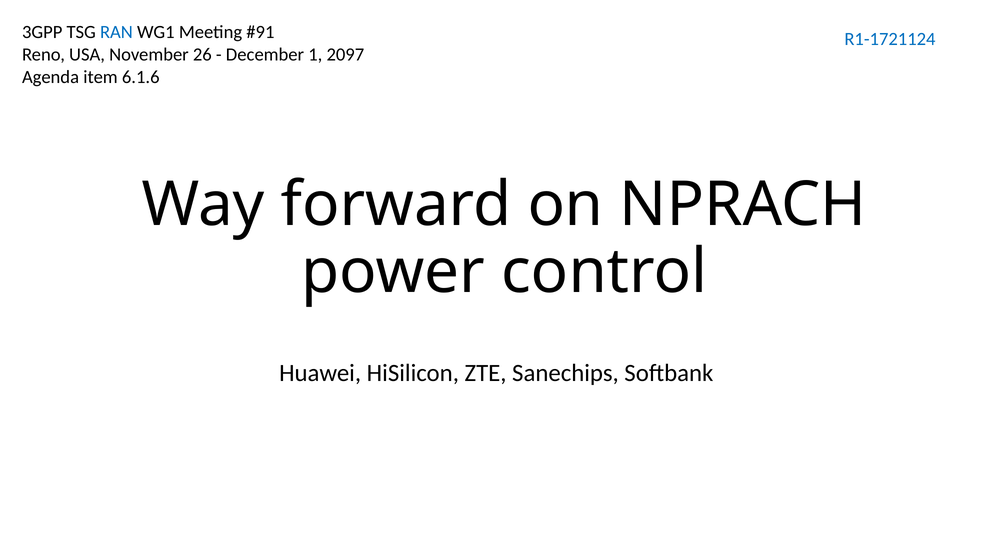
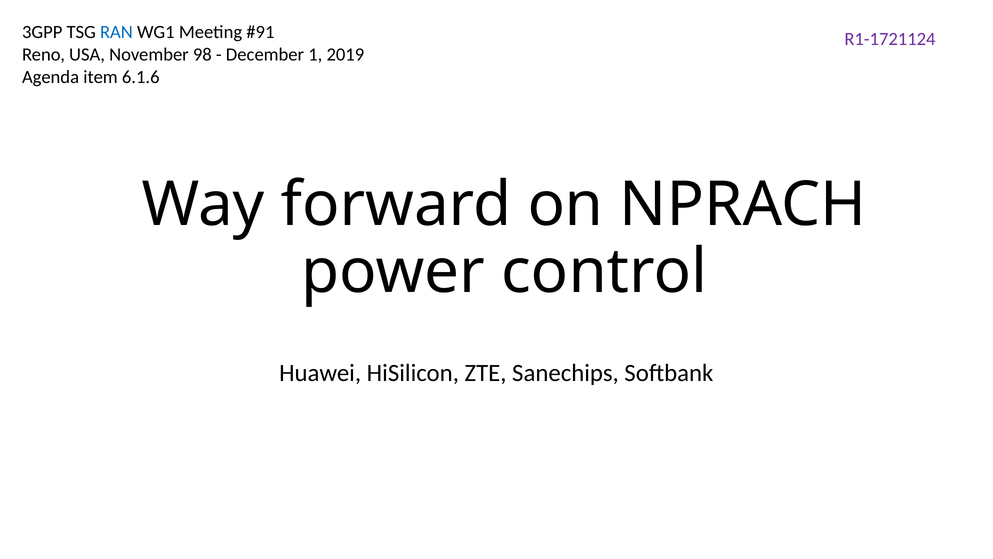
R1-1721124 colour: blue -> purple
26: 26 -> 98
2097: 2097 -> 2019
